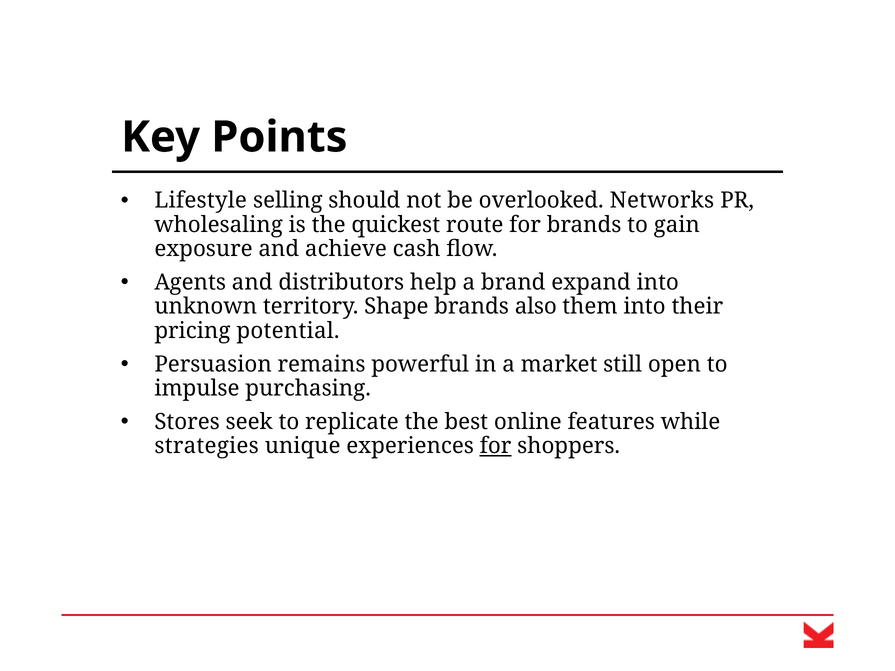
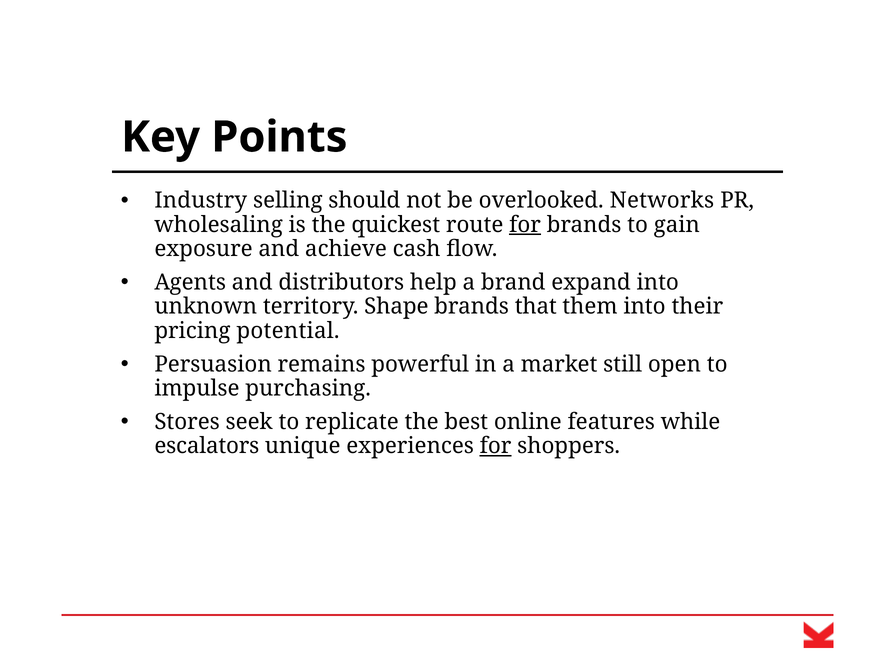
Lifestyle: Lifestyle -> Industry
for at (525, 225) underline: none -> present
also: also -> that
strategies: strategies -> escalators
